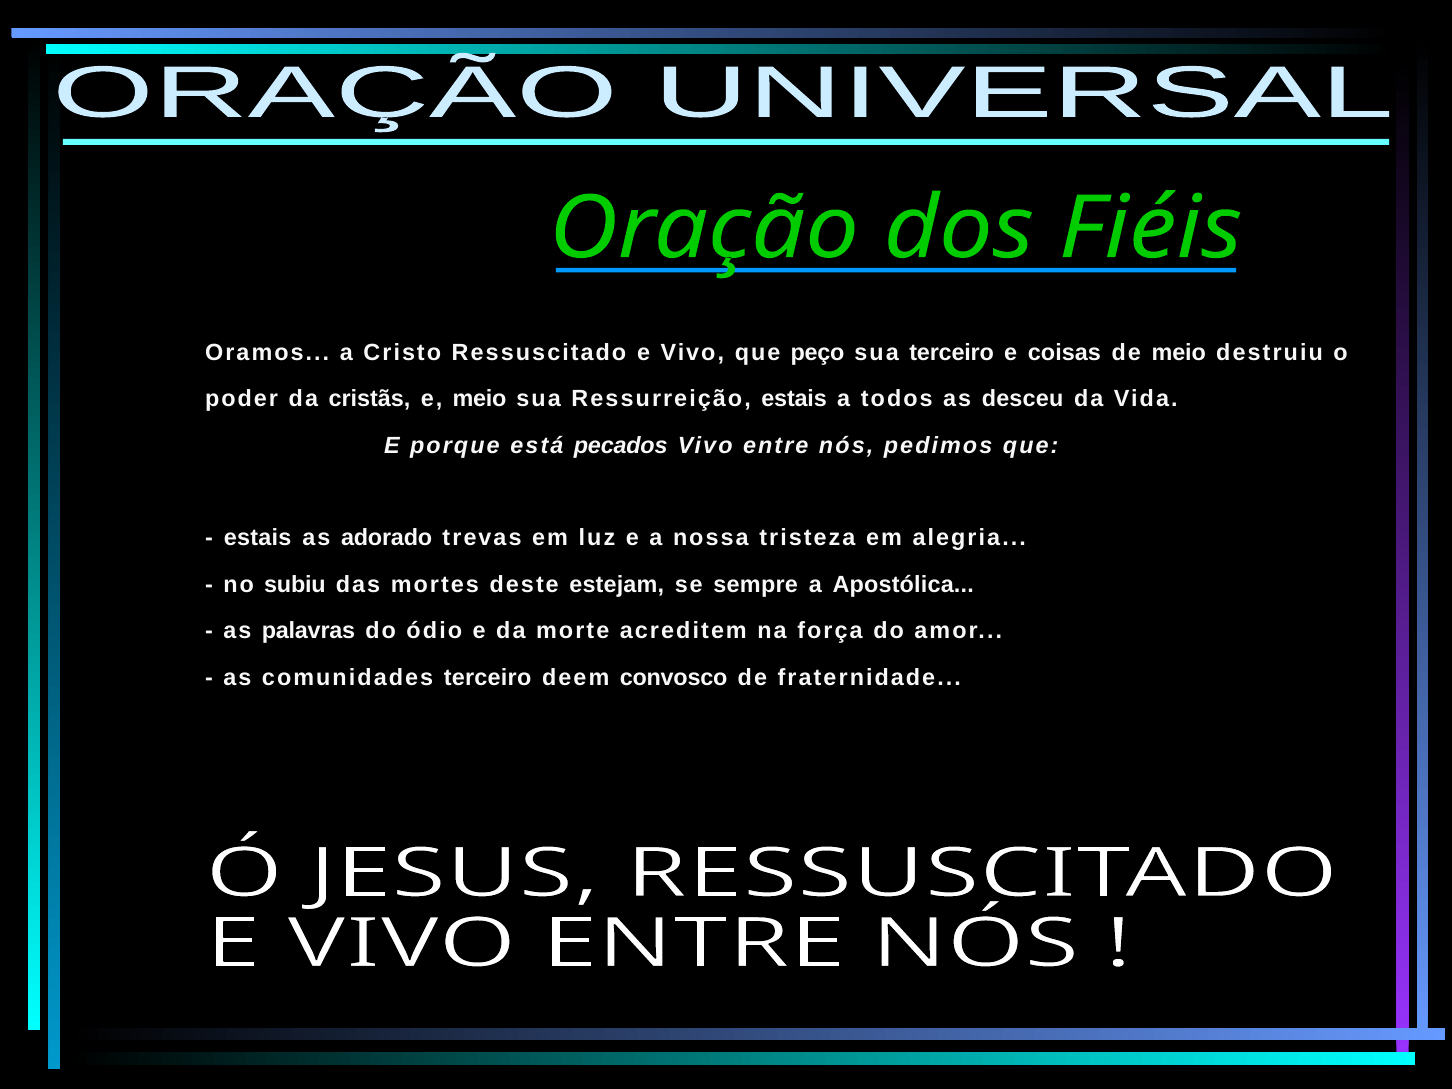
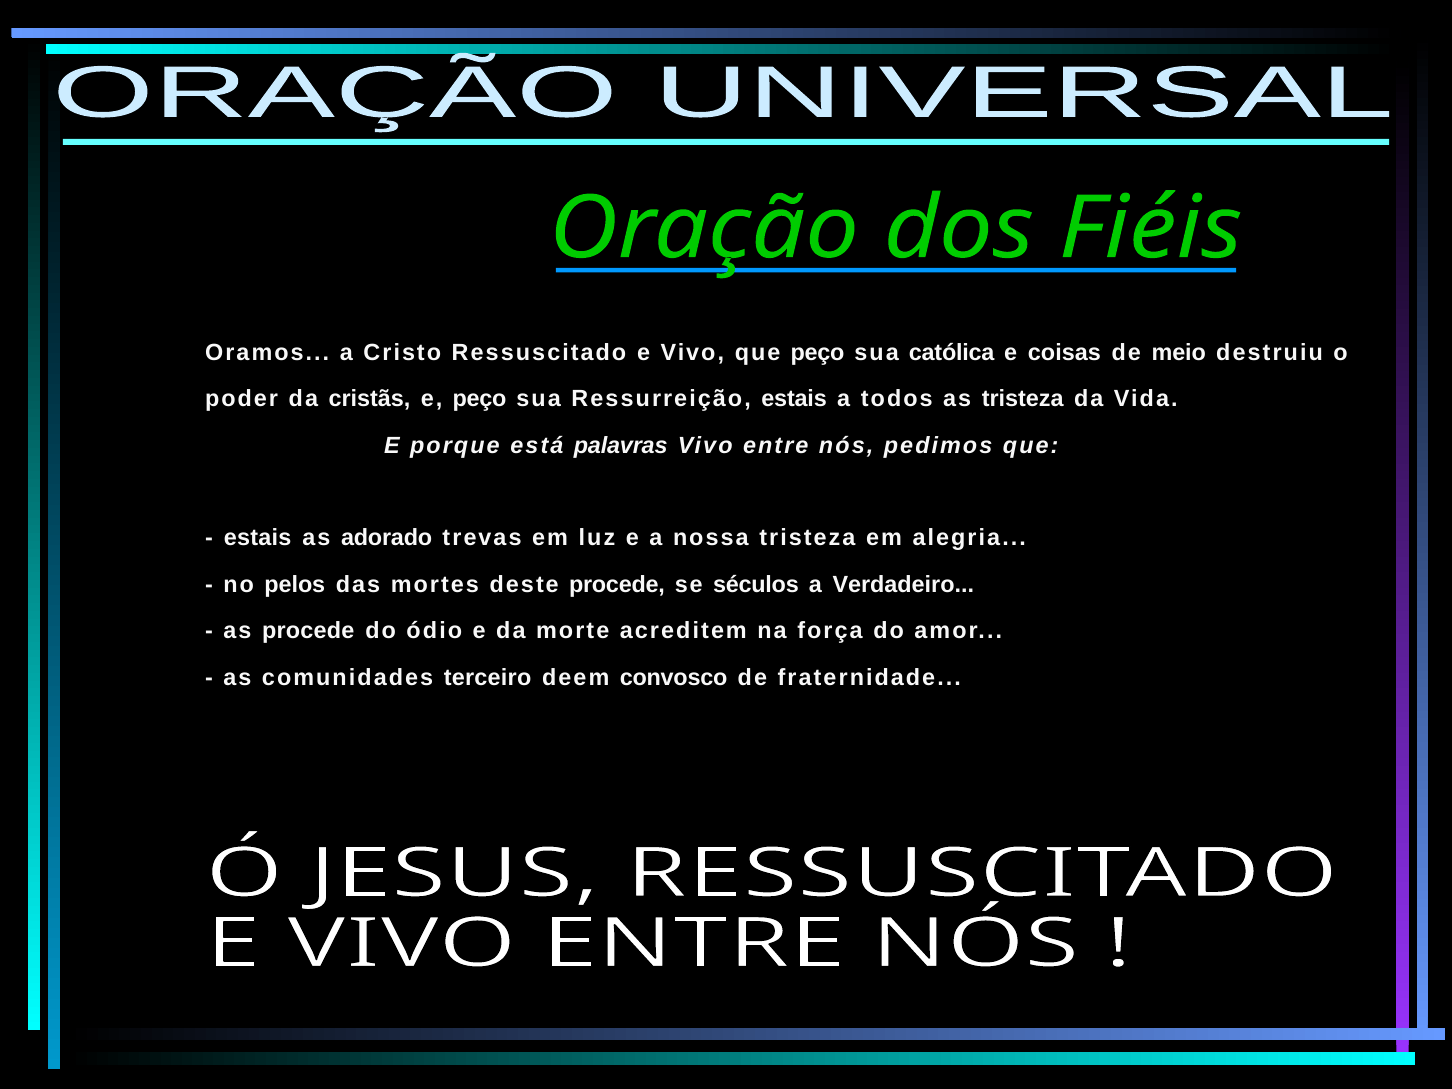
sua terceiro: terceiro -> católica
e meio: meio -> peço
as desceu: desceu -> tristeza
pecados: pecados -> palavras
subiu: subiu -> pelos
deste estejam: estejam -> procede
sempre: sempre -> séculos
Apostólica: Apostólica -> Verdadeiro
as palavras: palavras -> procede
